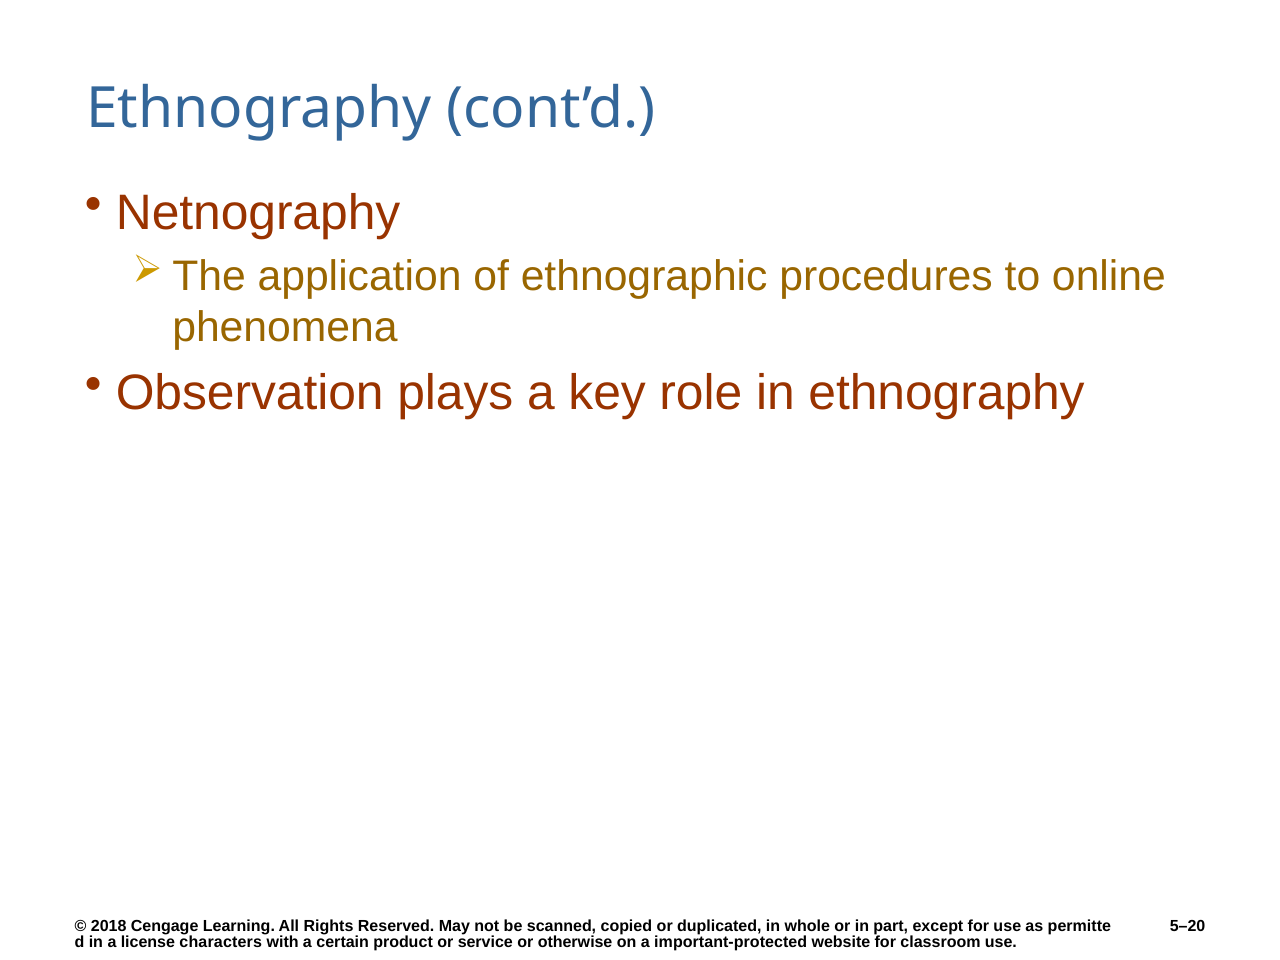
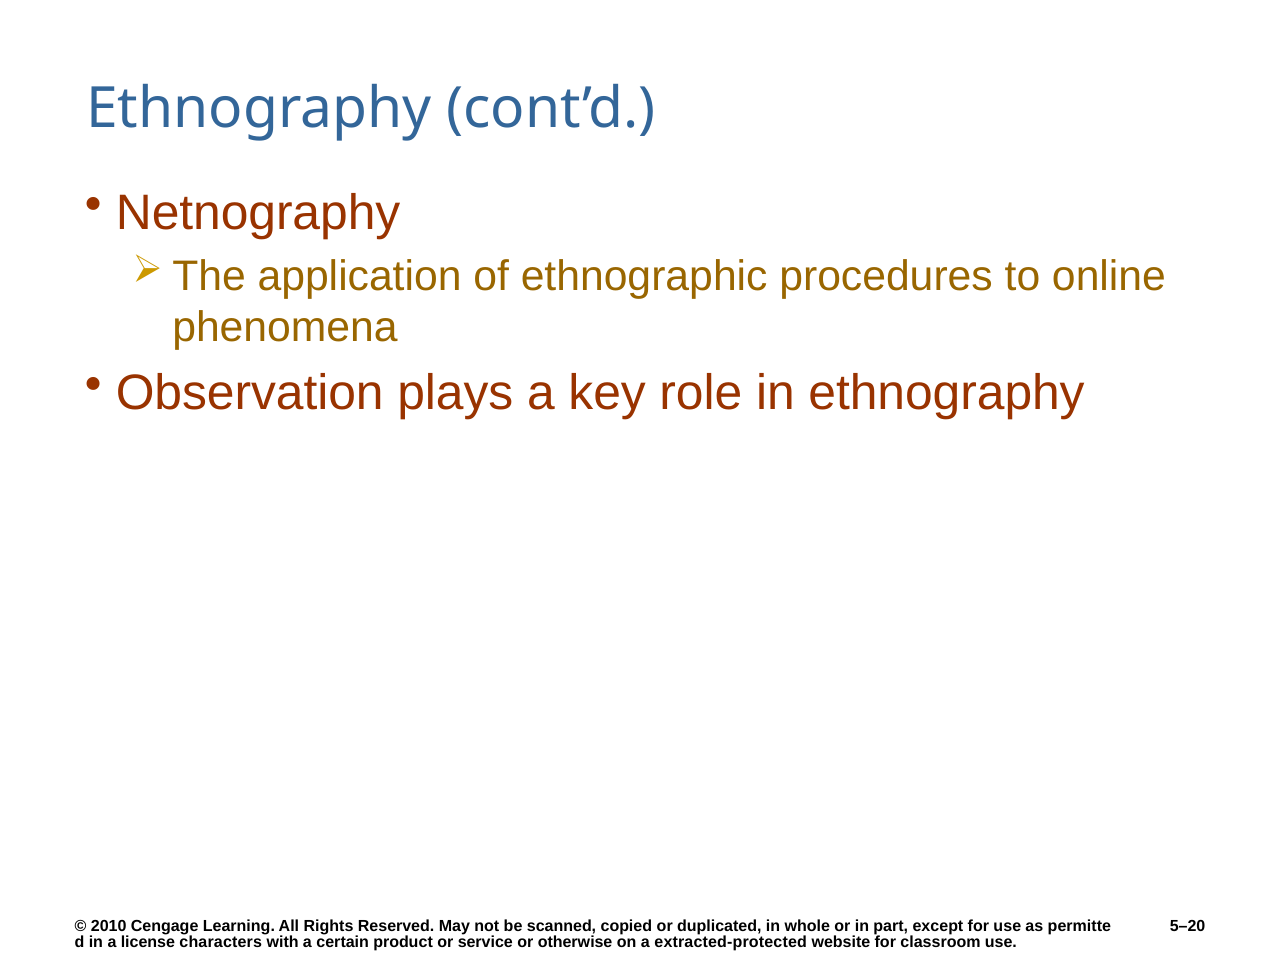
2018: 2018 -> 2010
important-protected: important-protected -> extracted-protected
